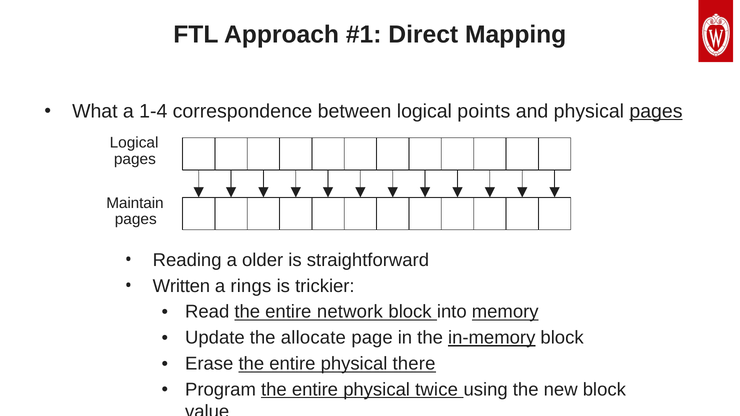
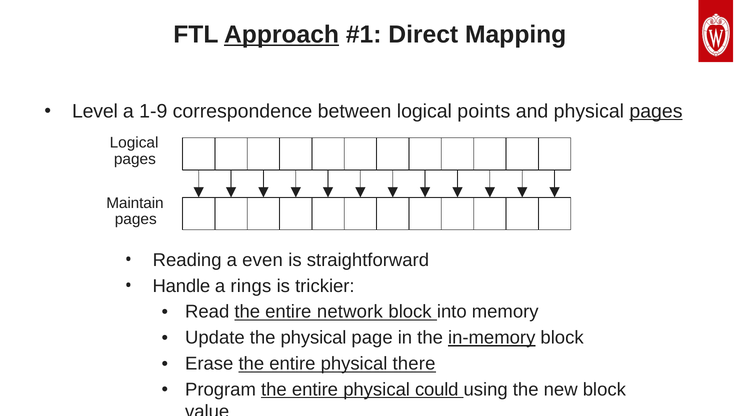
Approach underline: none -> present
What: What -> Level
1-4: 1-4 -> 1-9
older: older -> even
Written: Written -> Handle
memory underline: present -> none
the allocate: allocate -> physical
twice: twice -> could
